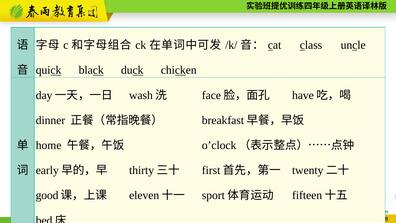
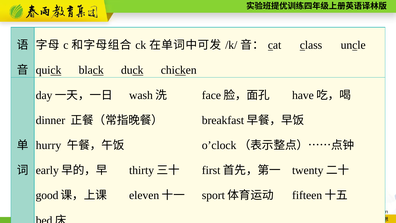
home: home -> hurry
